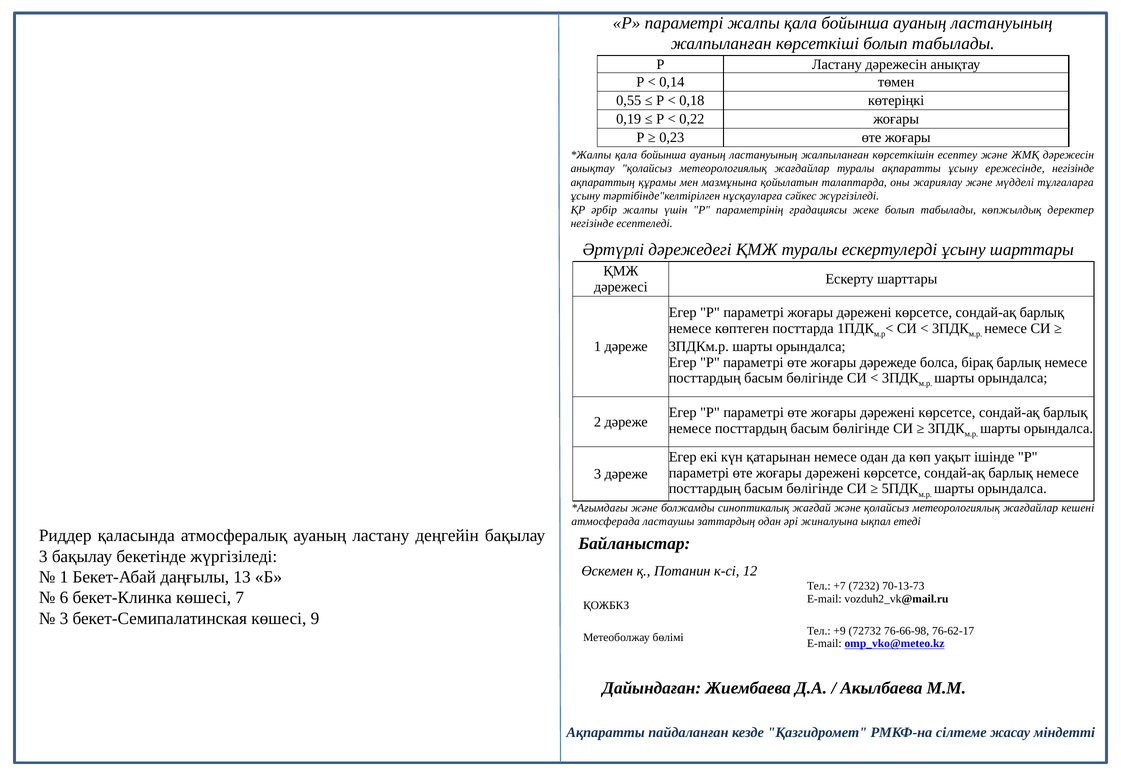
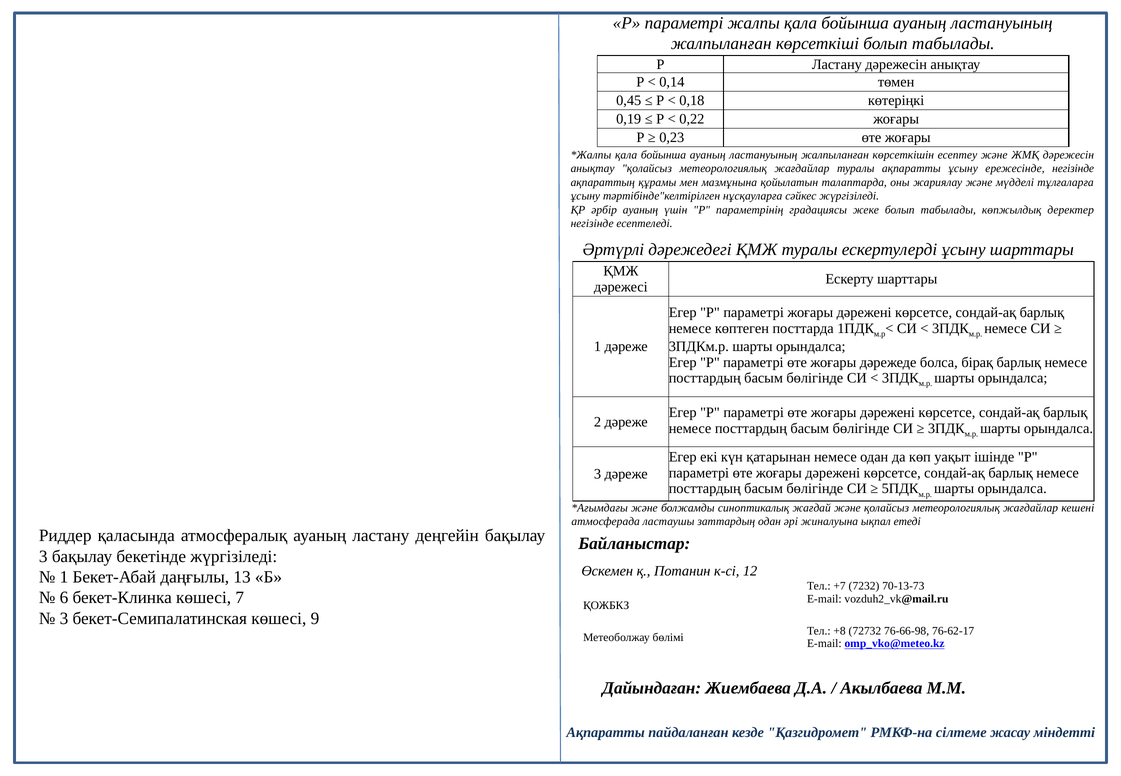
0,55: 0,55 -> 0,45
әрбір жалпы: жалпы -> ауаның
+9: +9 -> +8
